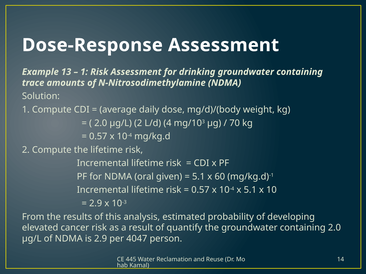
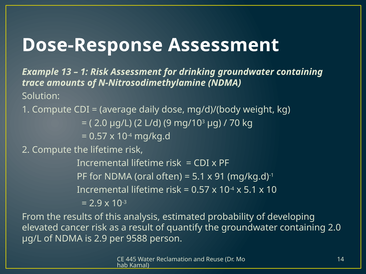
4: 4 -> 9
given: given -> often
60: 60 -> 91
4047: 4047 -> 9588
